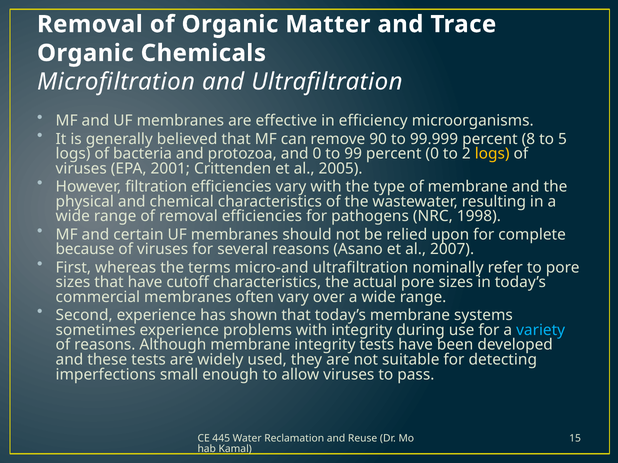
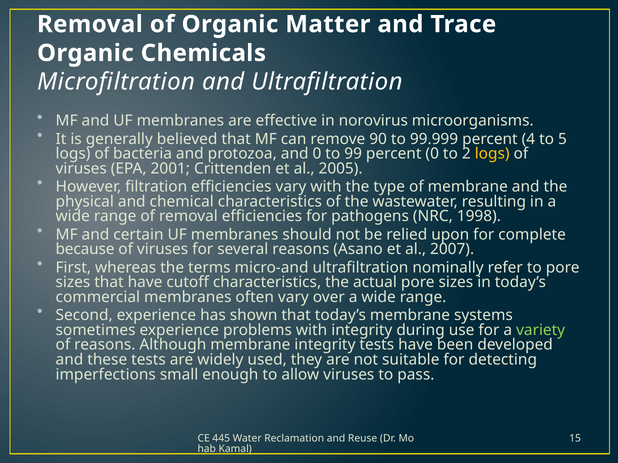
efficiency: efficiency -> norovirus
8: 8 -> 4
variety colour: light blue -> light green
